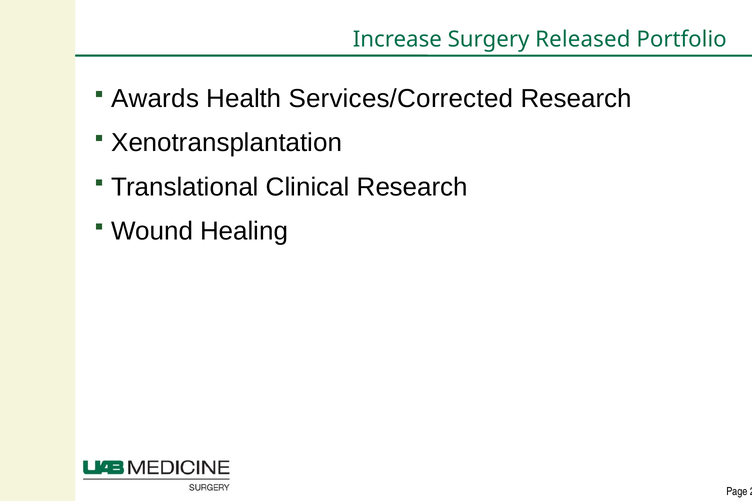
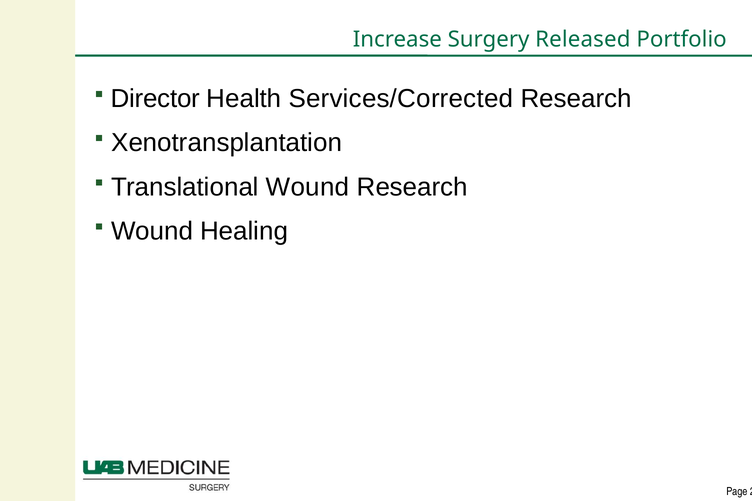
Awards: Awards -> Director
Translational Clinical: Clinical -> Wound
